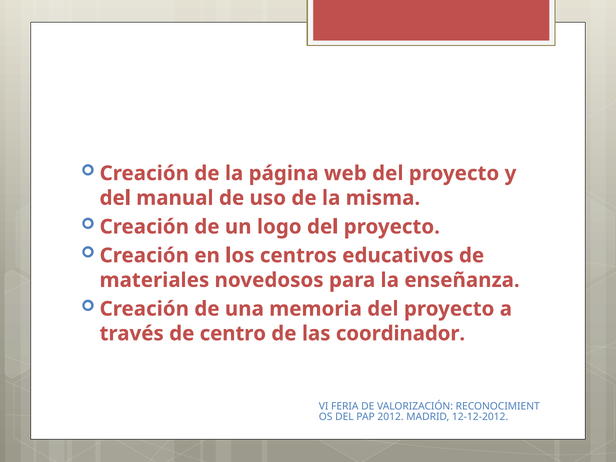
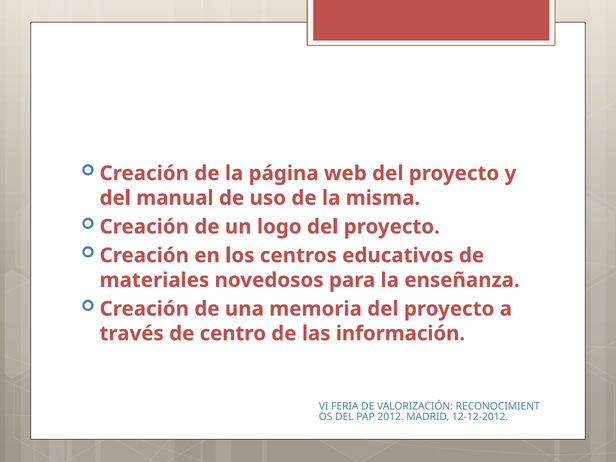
coordinador: coordinador -> información
